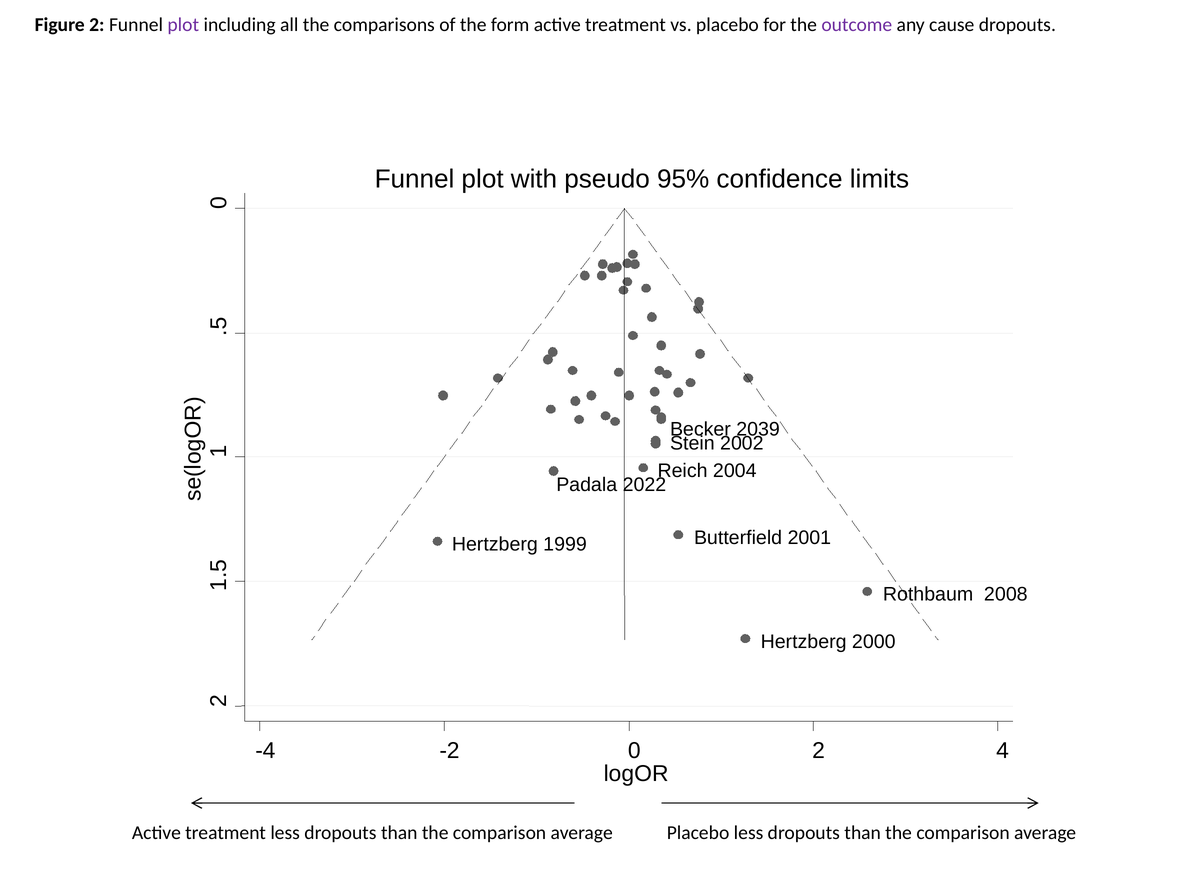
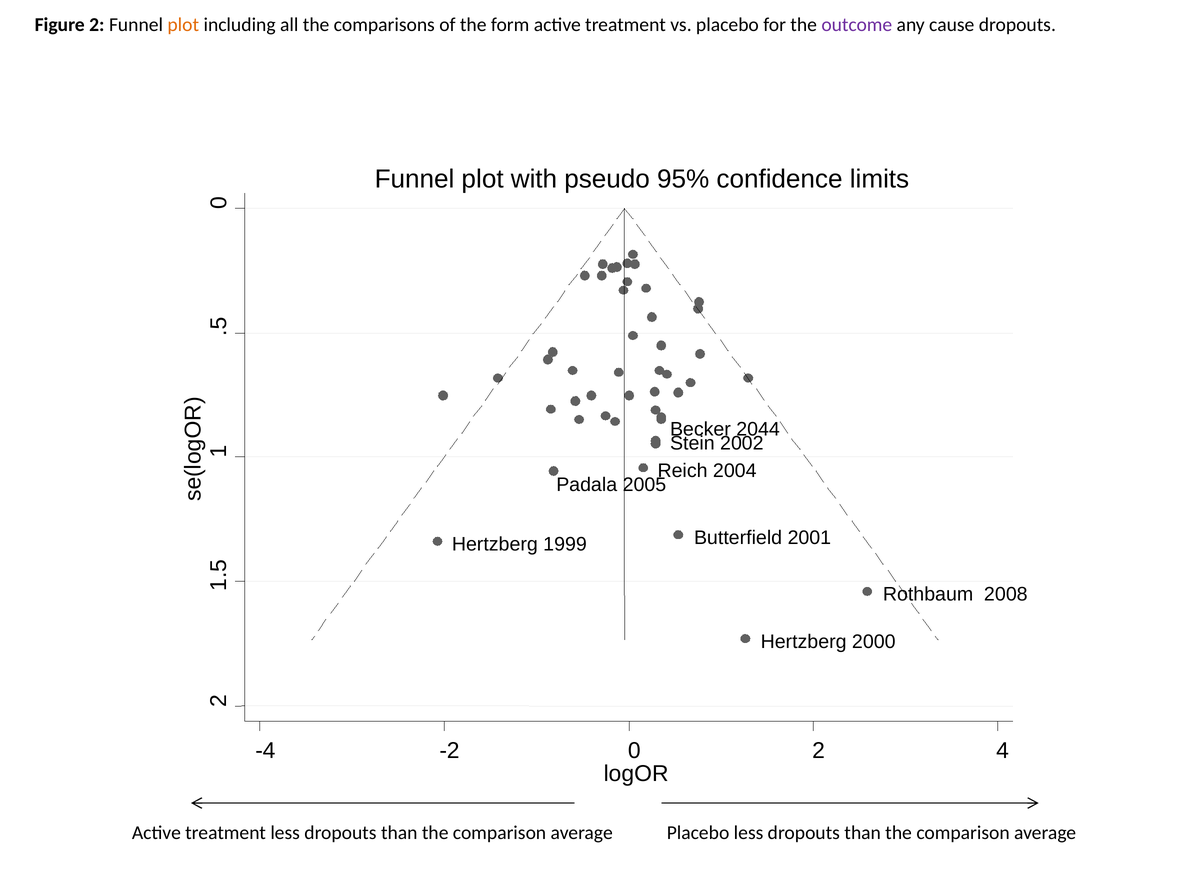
plot at (183, 25) colour: purple -> orange
2039: 2039 -> 2044
2022: 2022 -> 2005
